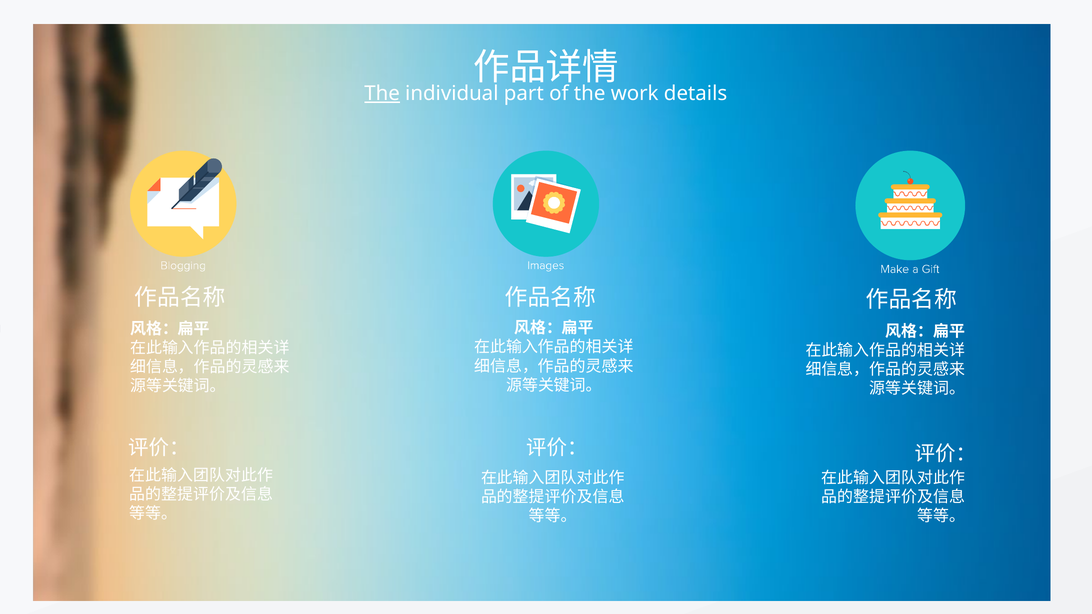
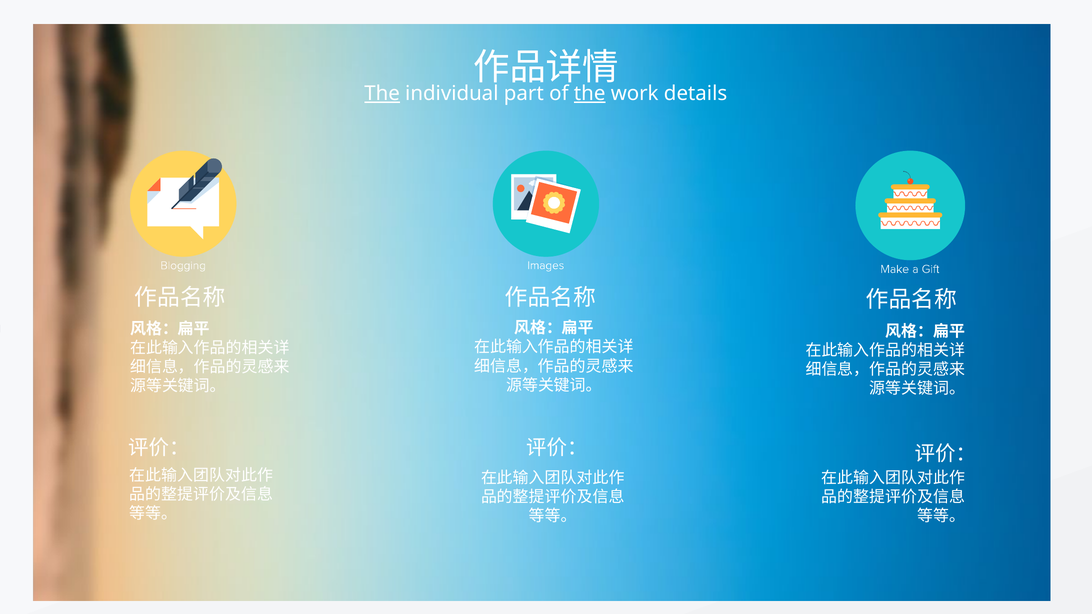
the at (590, 93) underline: none -> present
